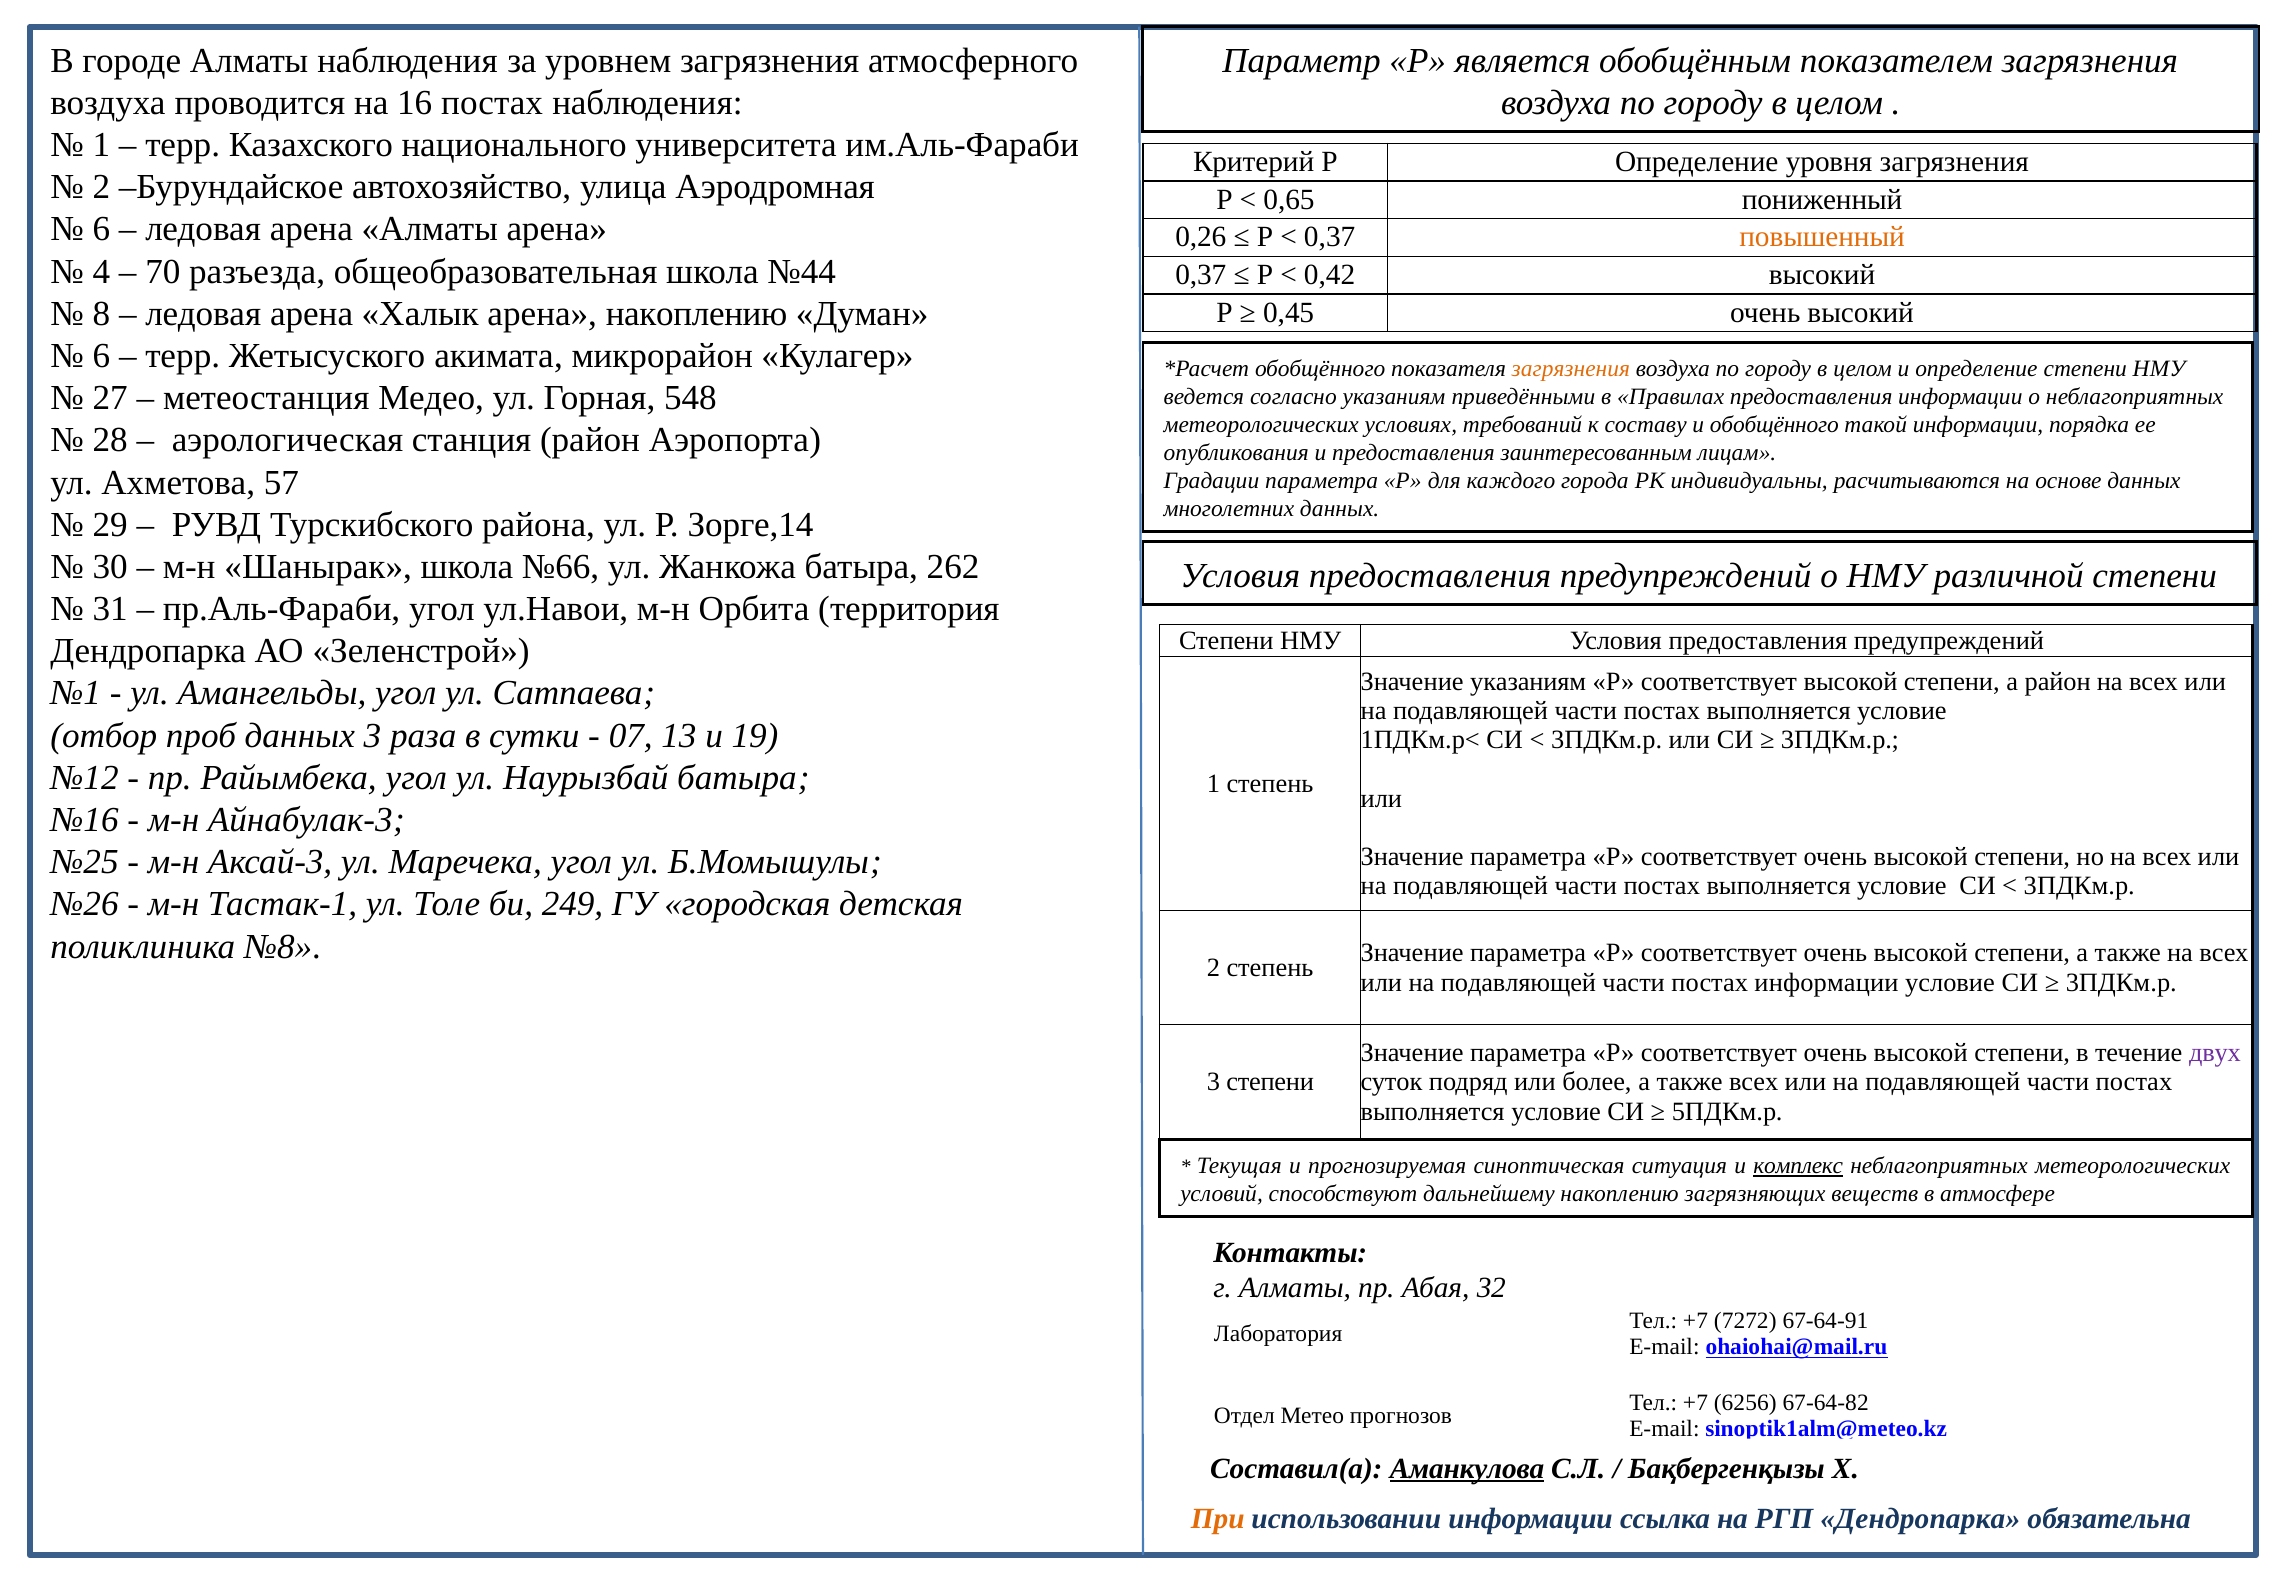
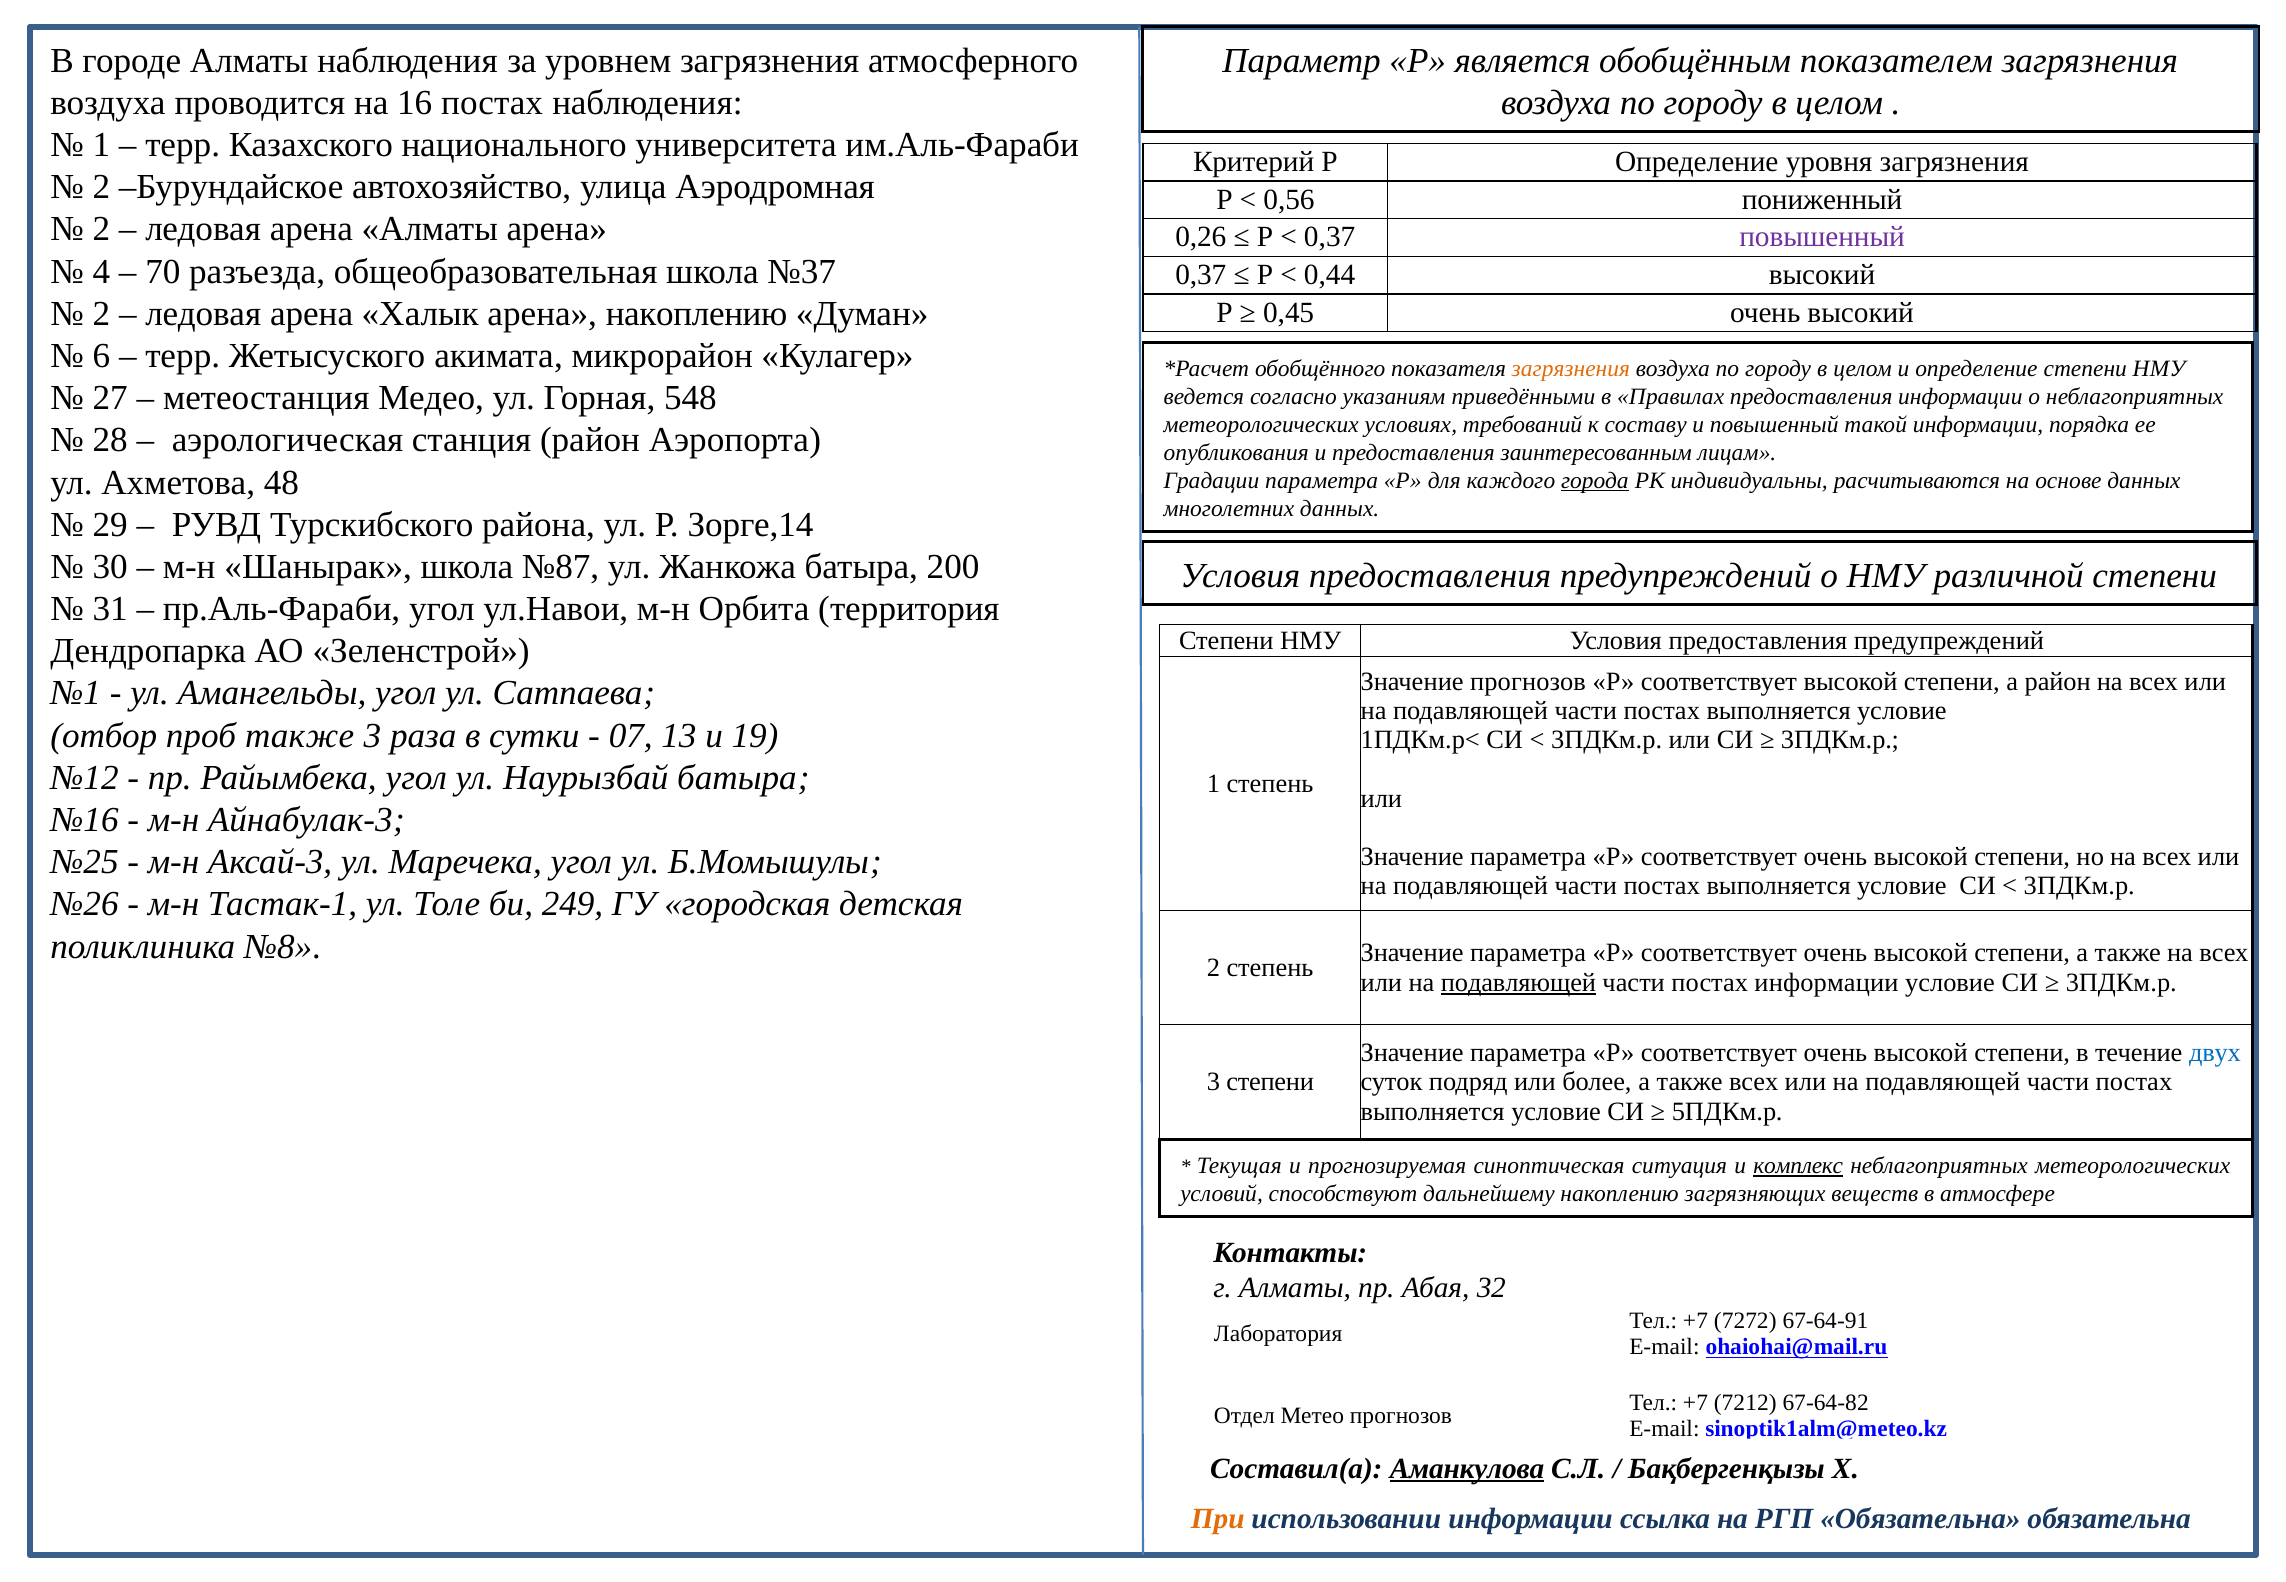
0,65: 0,65 -> 0,56
6 at (101, 229): 6 -> 2
повышенный at (1822, 237) colour: orange -> purple
№44: №44 -> №37
0,42: 0,42 -> 0,44
8 at (101, 314): 8 -> 2
и обобщённого: обобщённого -> повышенный
57: 57 -> 48
города underline: none -> present
№66: №66 -> №87
262: 262 -> 200
Значение указаниям: указаниям -> прогнозов
проб данных: данных -> также
подавляющей at (1518, 983) underline: none -> present
двух colour: purple -> blue
6256: 6256 -> 7212
РГП Дендропарка: Дендропарка -> Обязательна
